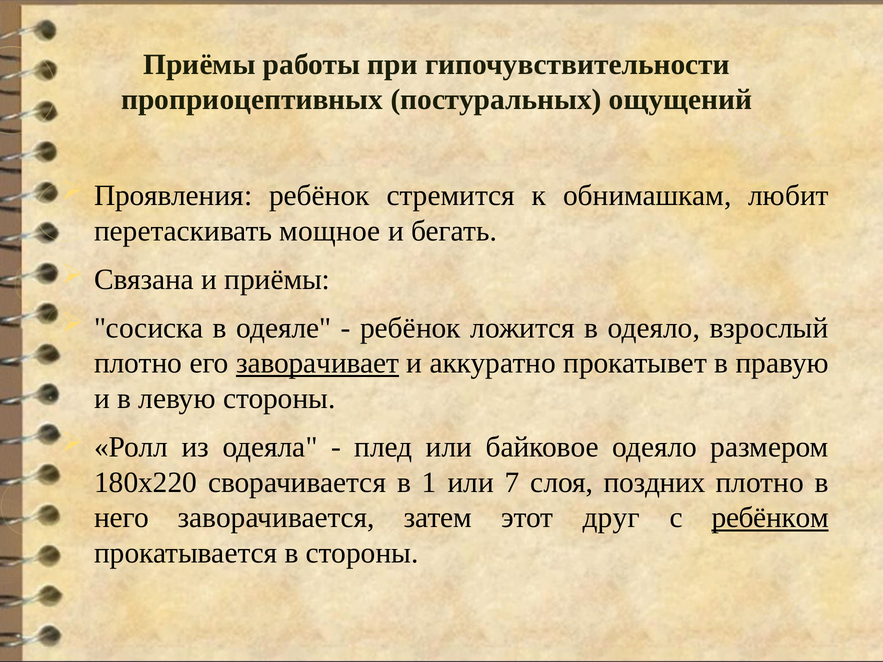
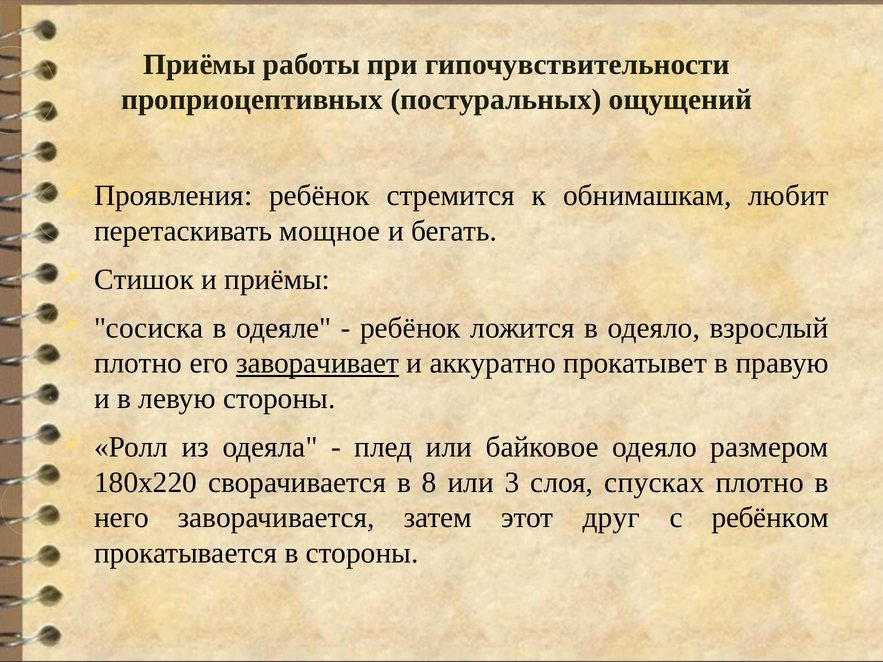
Связана: Связана -> Стишок
1: 1 -> 8
7: 7 -> 3
поздних: поздних -> спусках
ребёнком underline: present -> none
